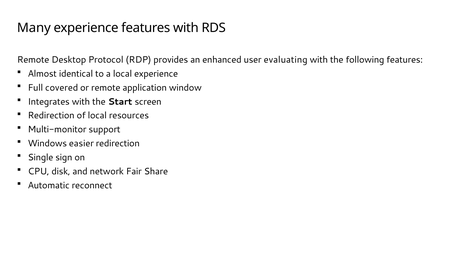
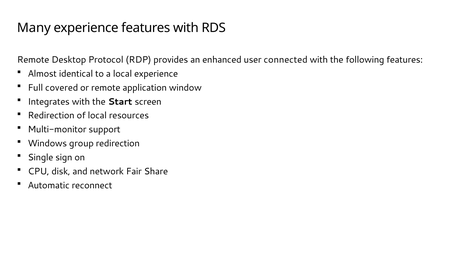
evaluating: evaluating -> connected
easier: easier -> group
